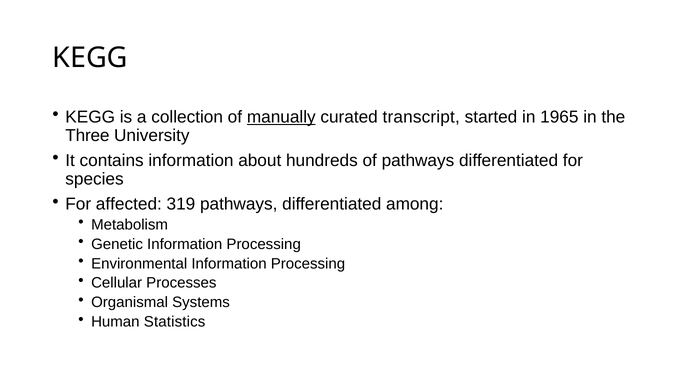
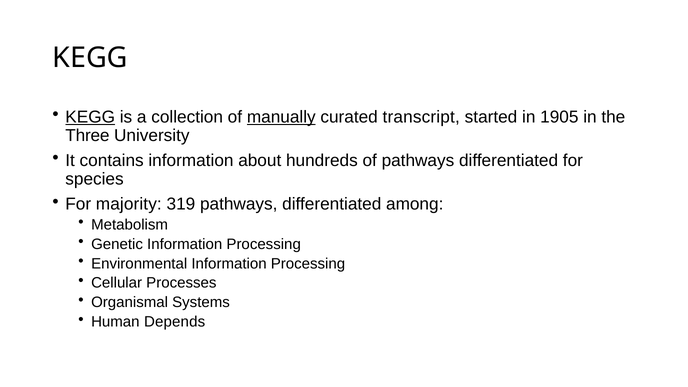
KEGG at (90, 117) underline: none -> present
1965: 1965 -> 1905
affected: affected -> majority
Statistics: Statistics -> Depends
